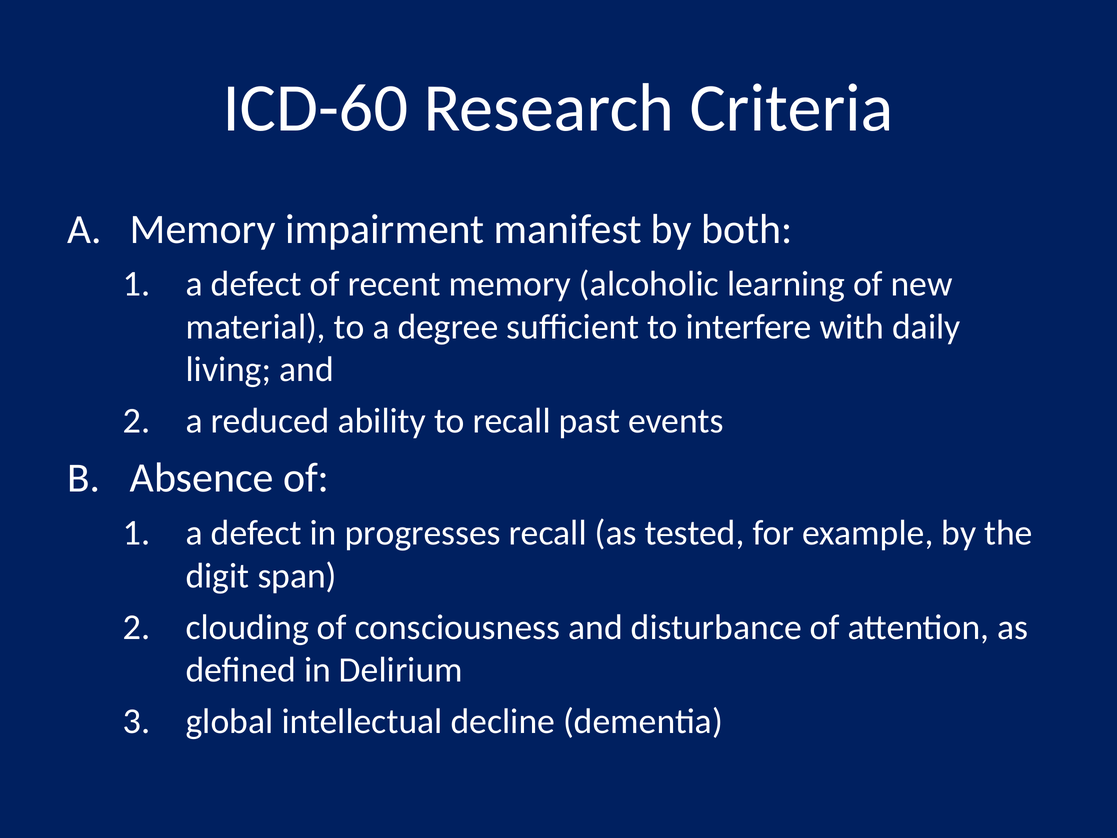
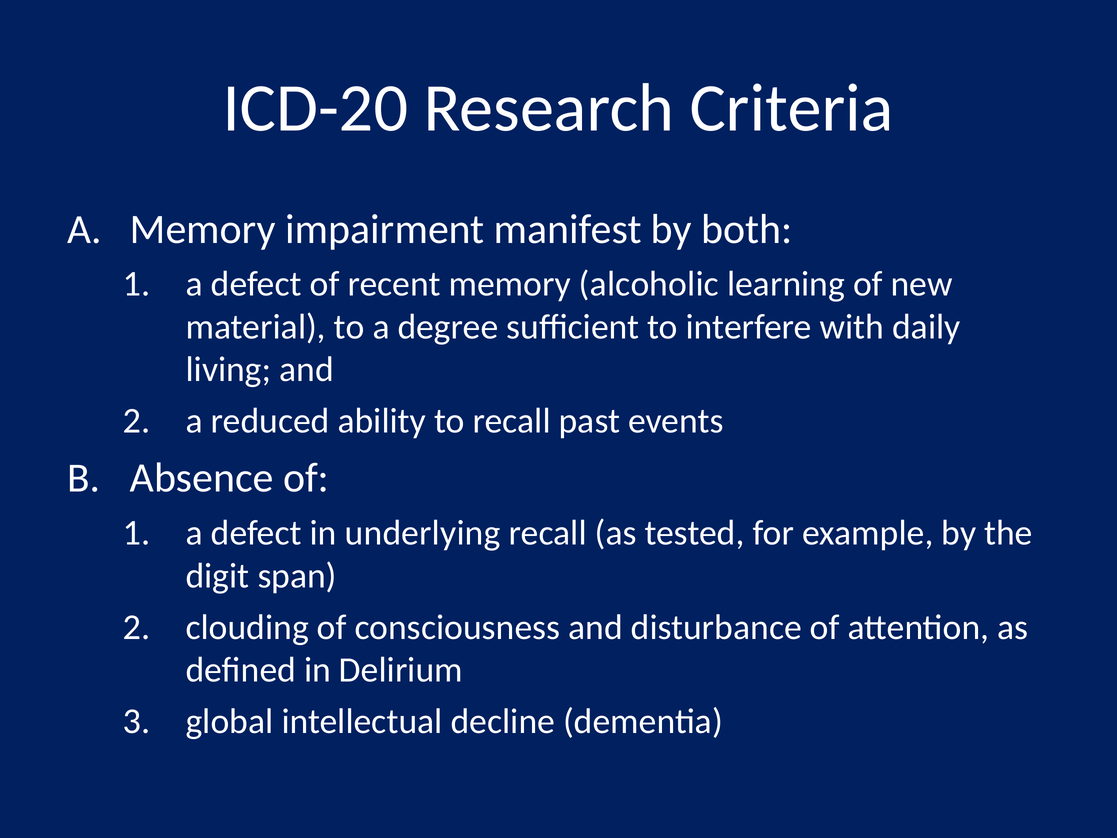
ICD-60: ICD-60 -> ICD-20
progresses: progresses -> underlying
